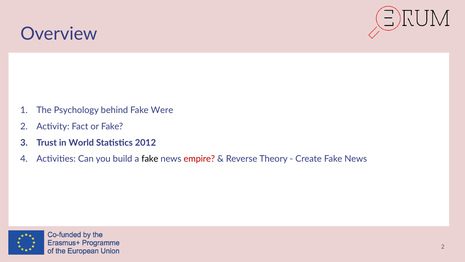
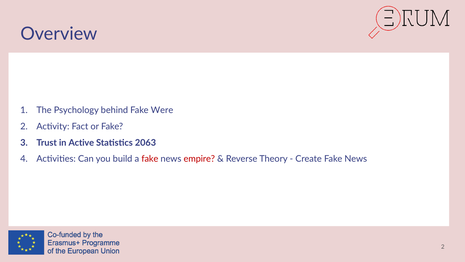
World: World -> Active
2012: 2012 -> 2063
fake at (150, 159) colour: black -> red
